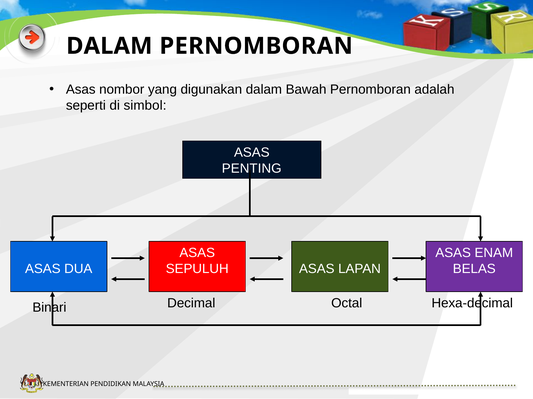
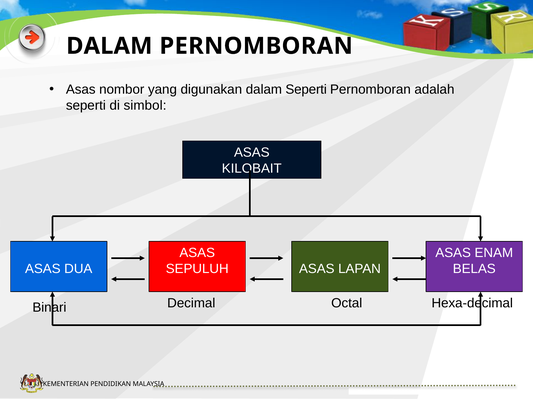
dalam Bawah: Bawah -> Seperti
PENTING: PENTING -> KILOBAIT
